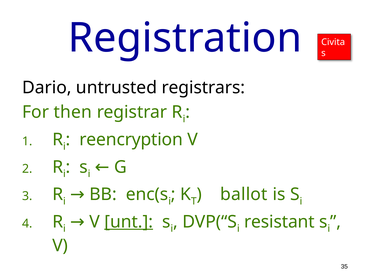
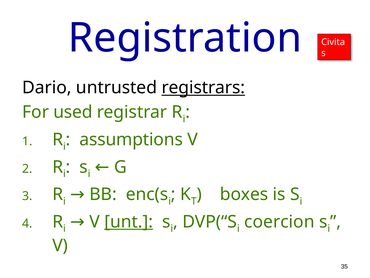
registrars underline: none -> present
then: then -> used
reencryption: reencryption -> assumptions
ballot: ballot -> boxes
resistant: resistant -> coercion
